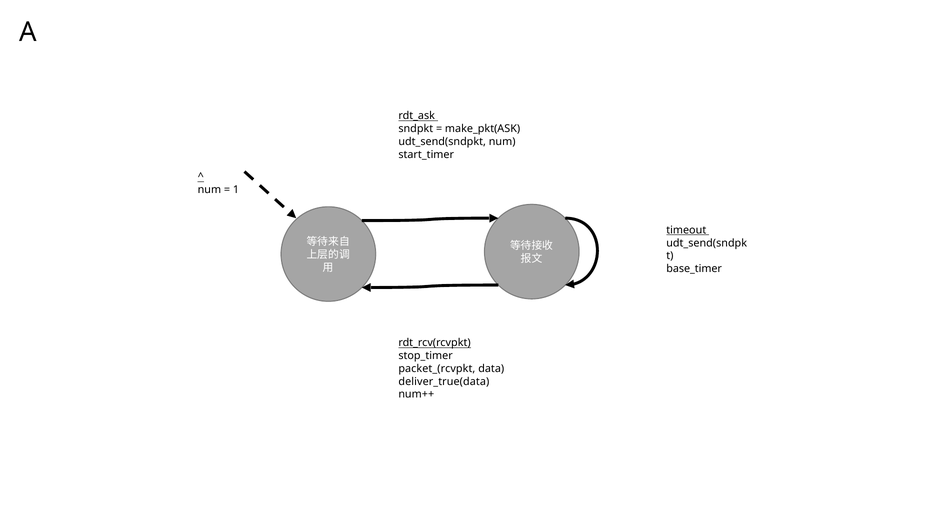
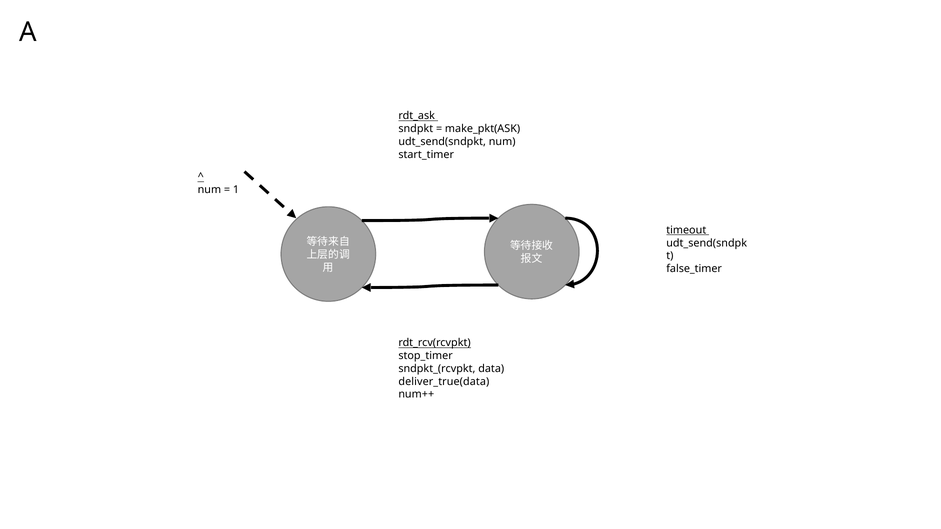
base_timer: base_timer -> false_timer
packet_(rcvpkt: packet_(rcvpkt -> sndpkt_(rcvpkt
